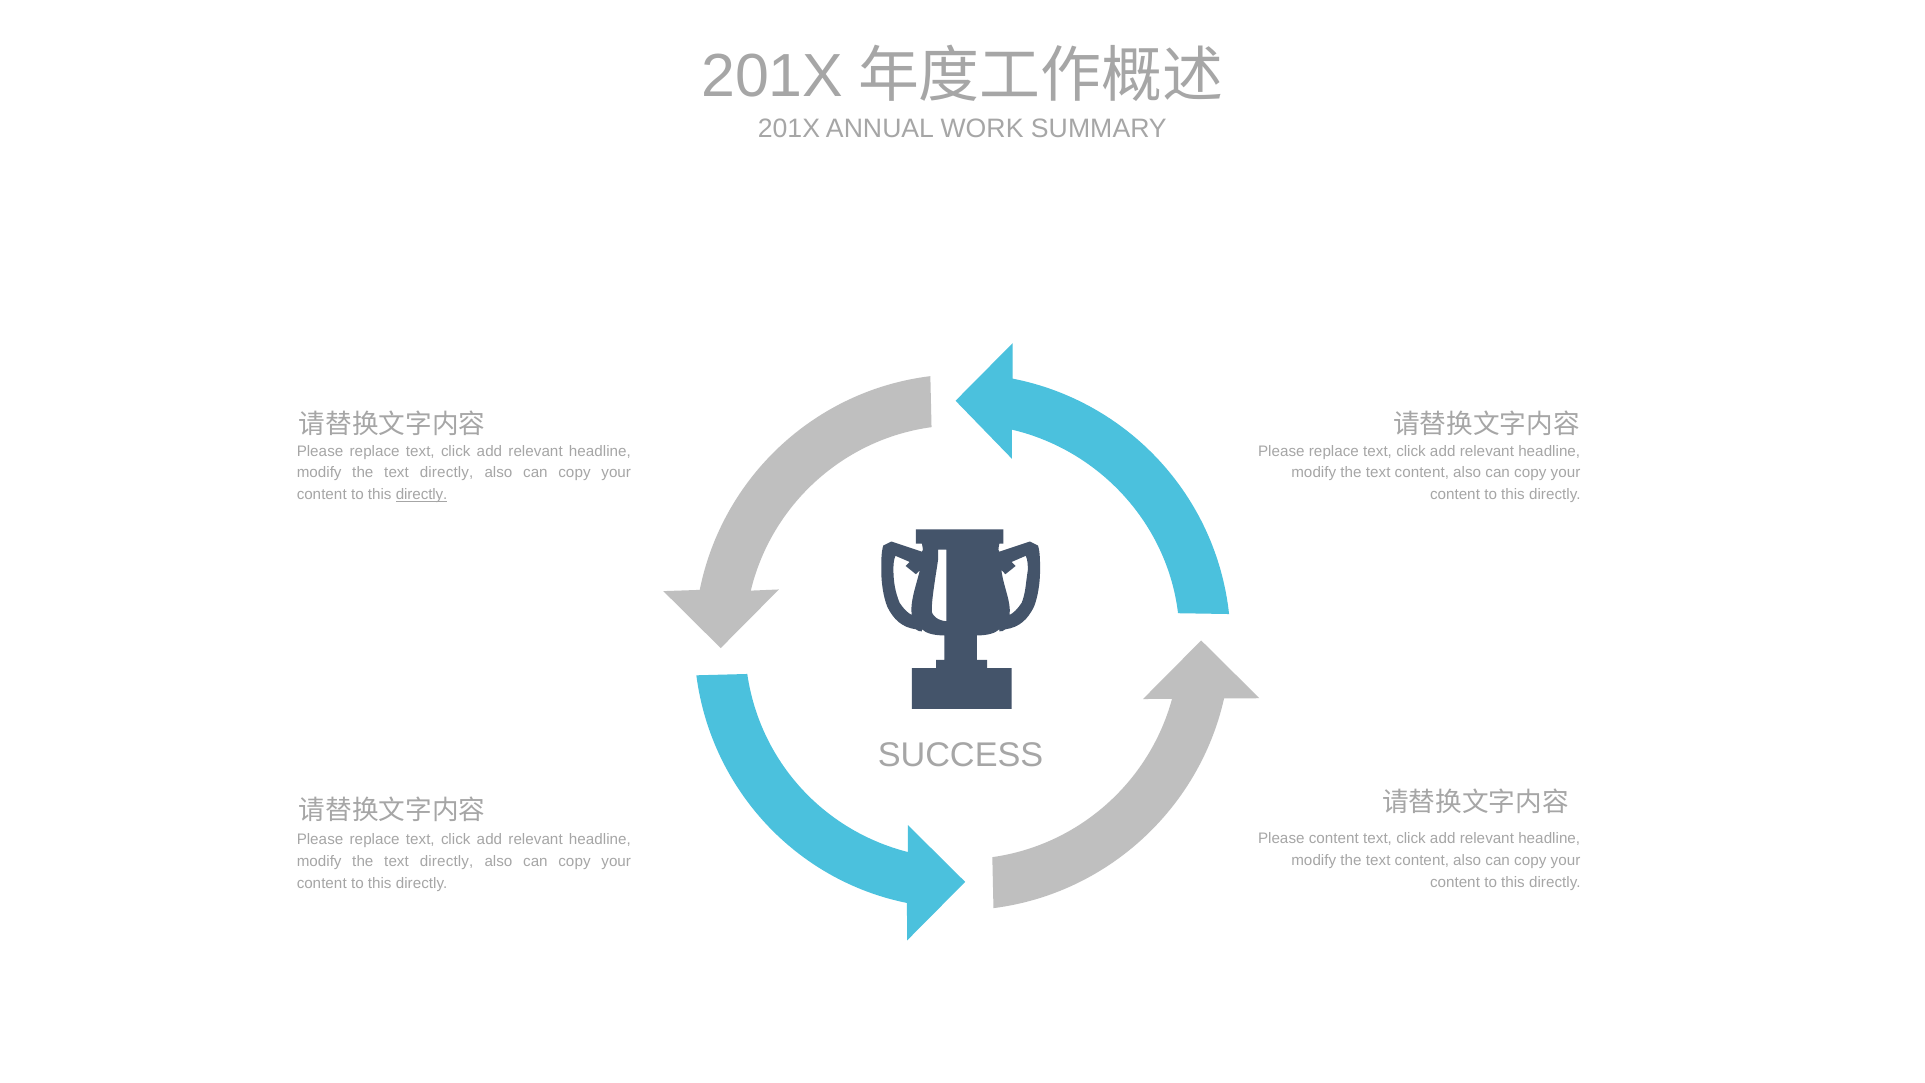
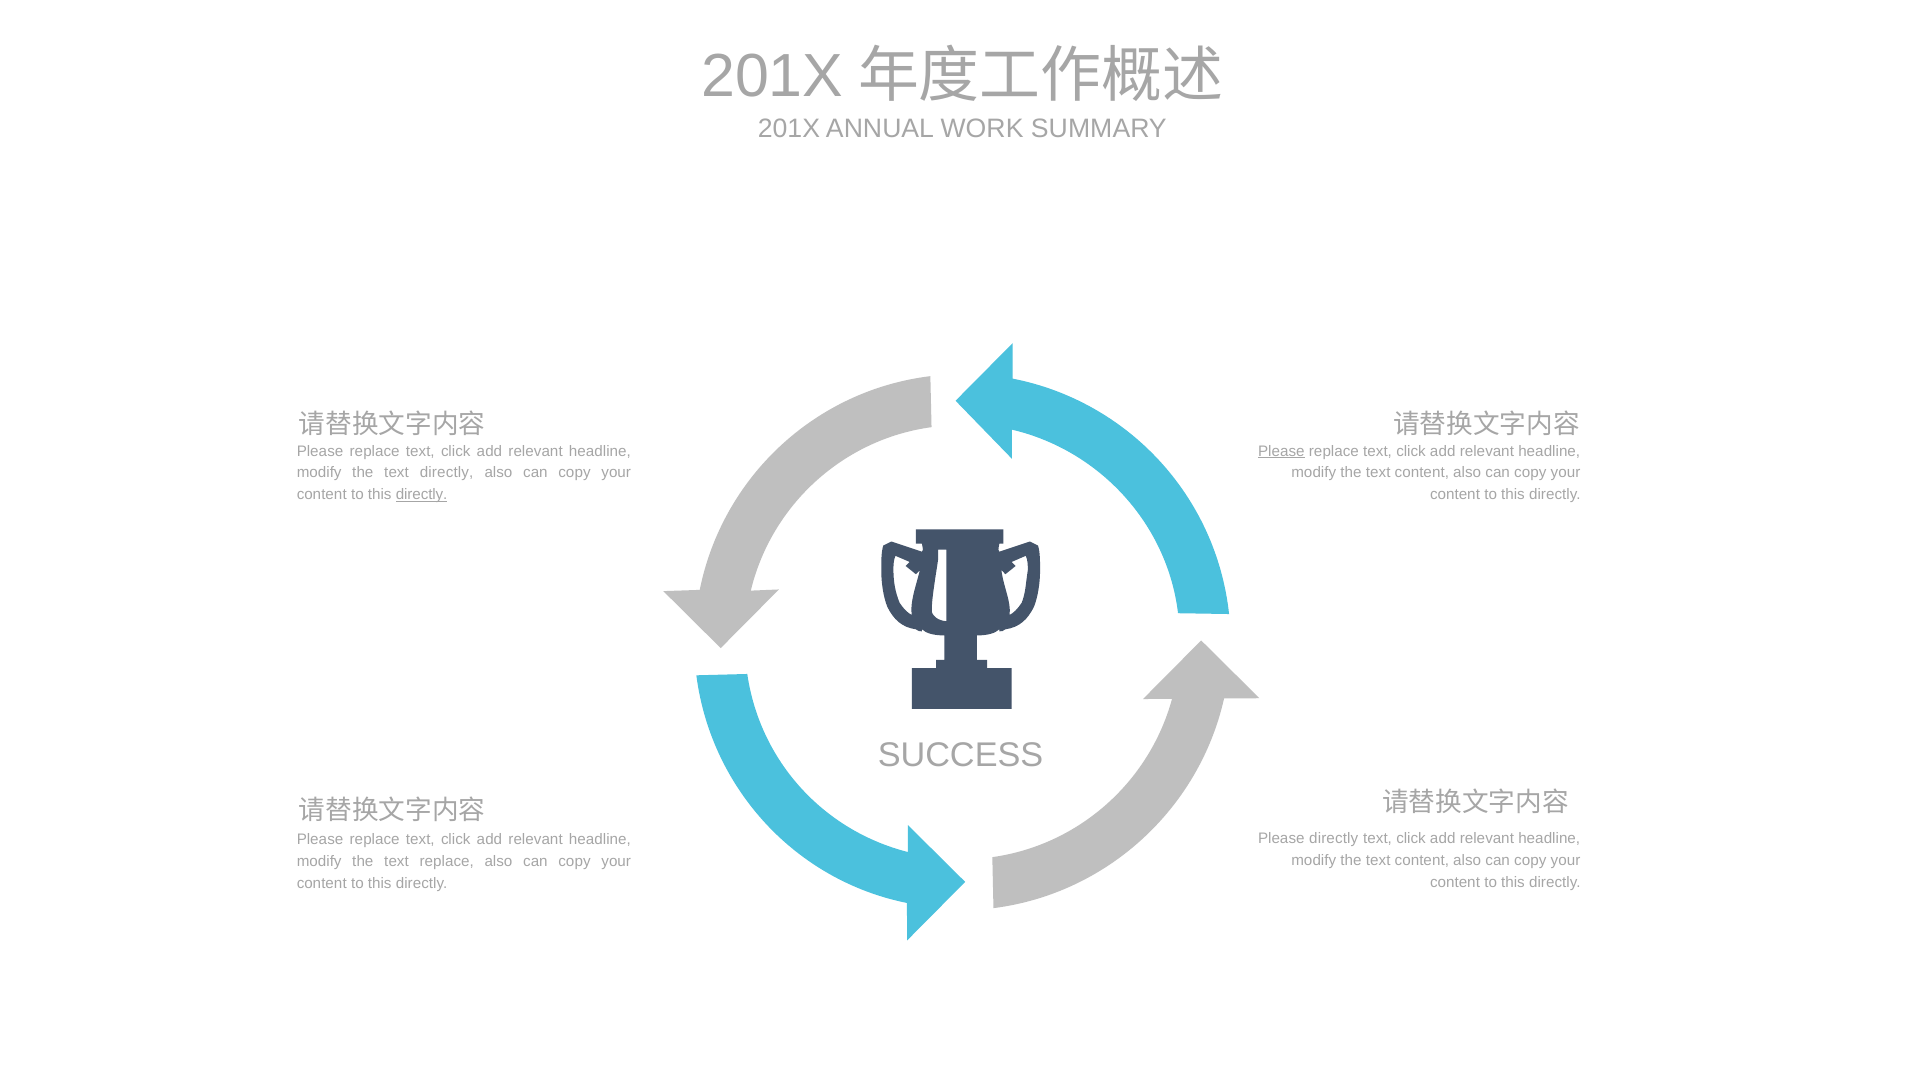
Please at (1281, 451) underline: none -> present
Please content: content -> directly
directly at (447, 861): directly -> replace
